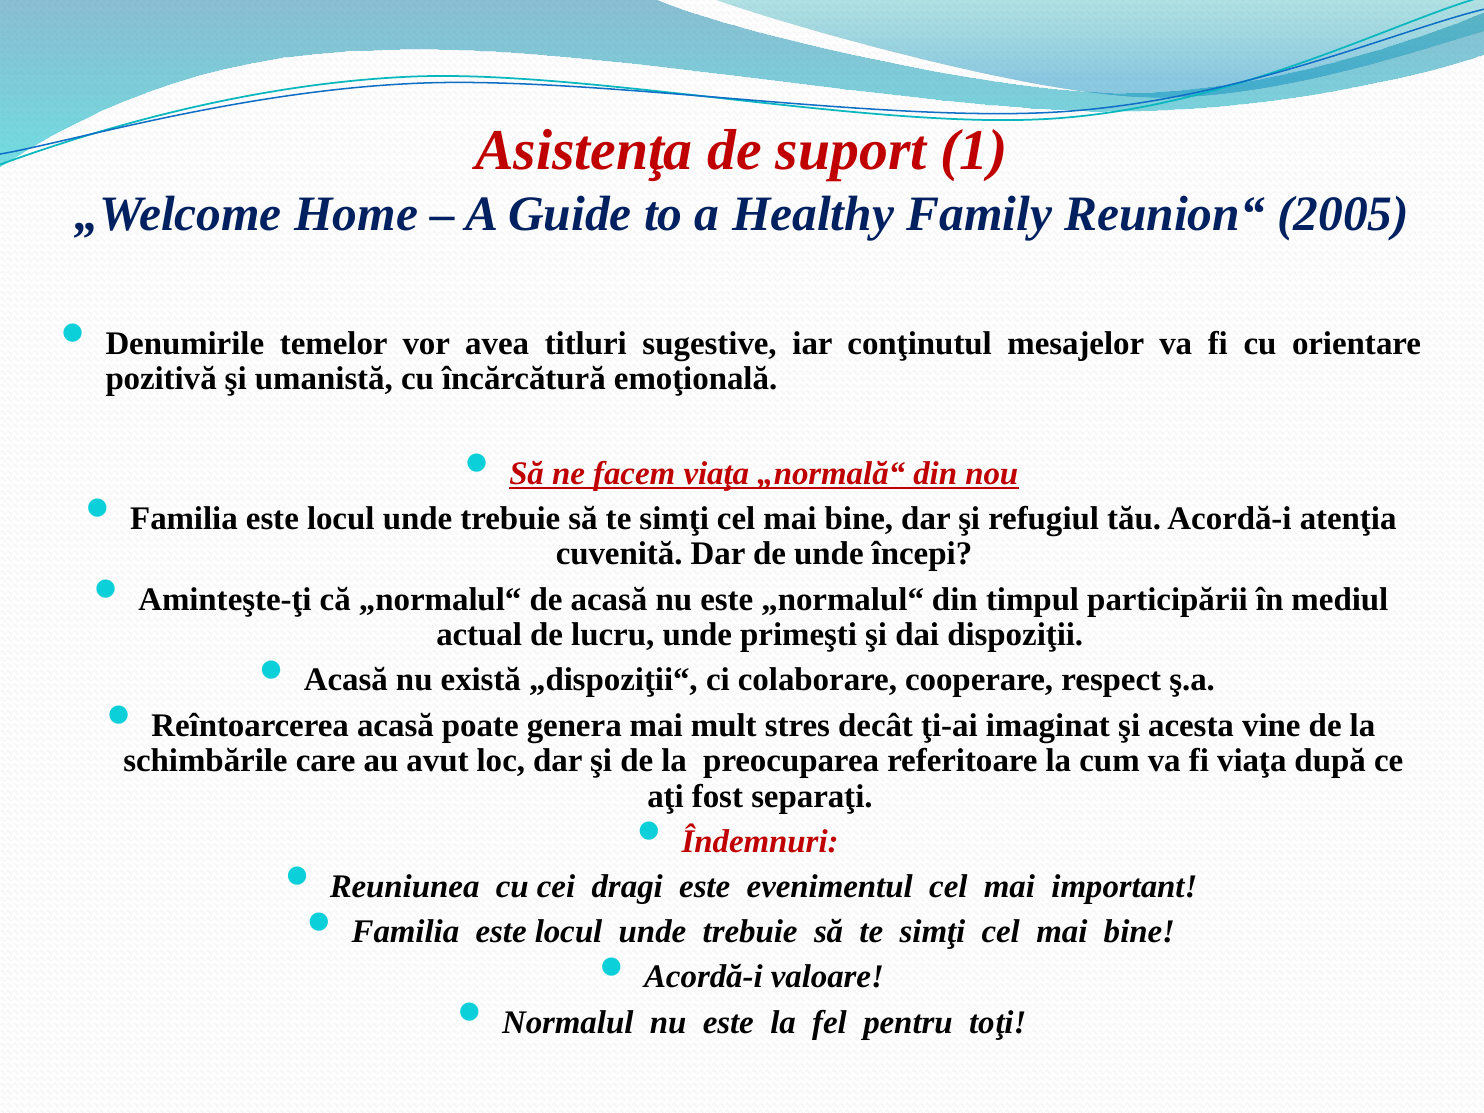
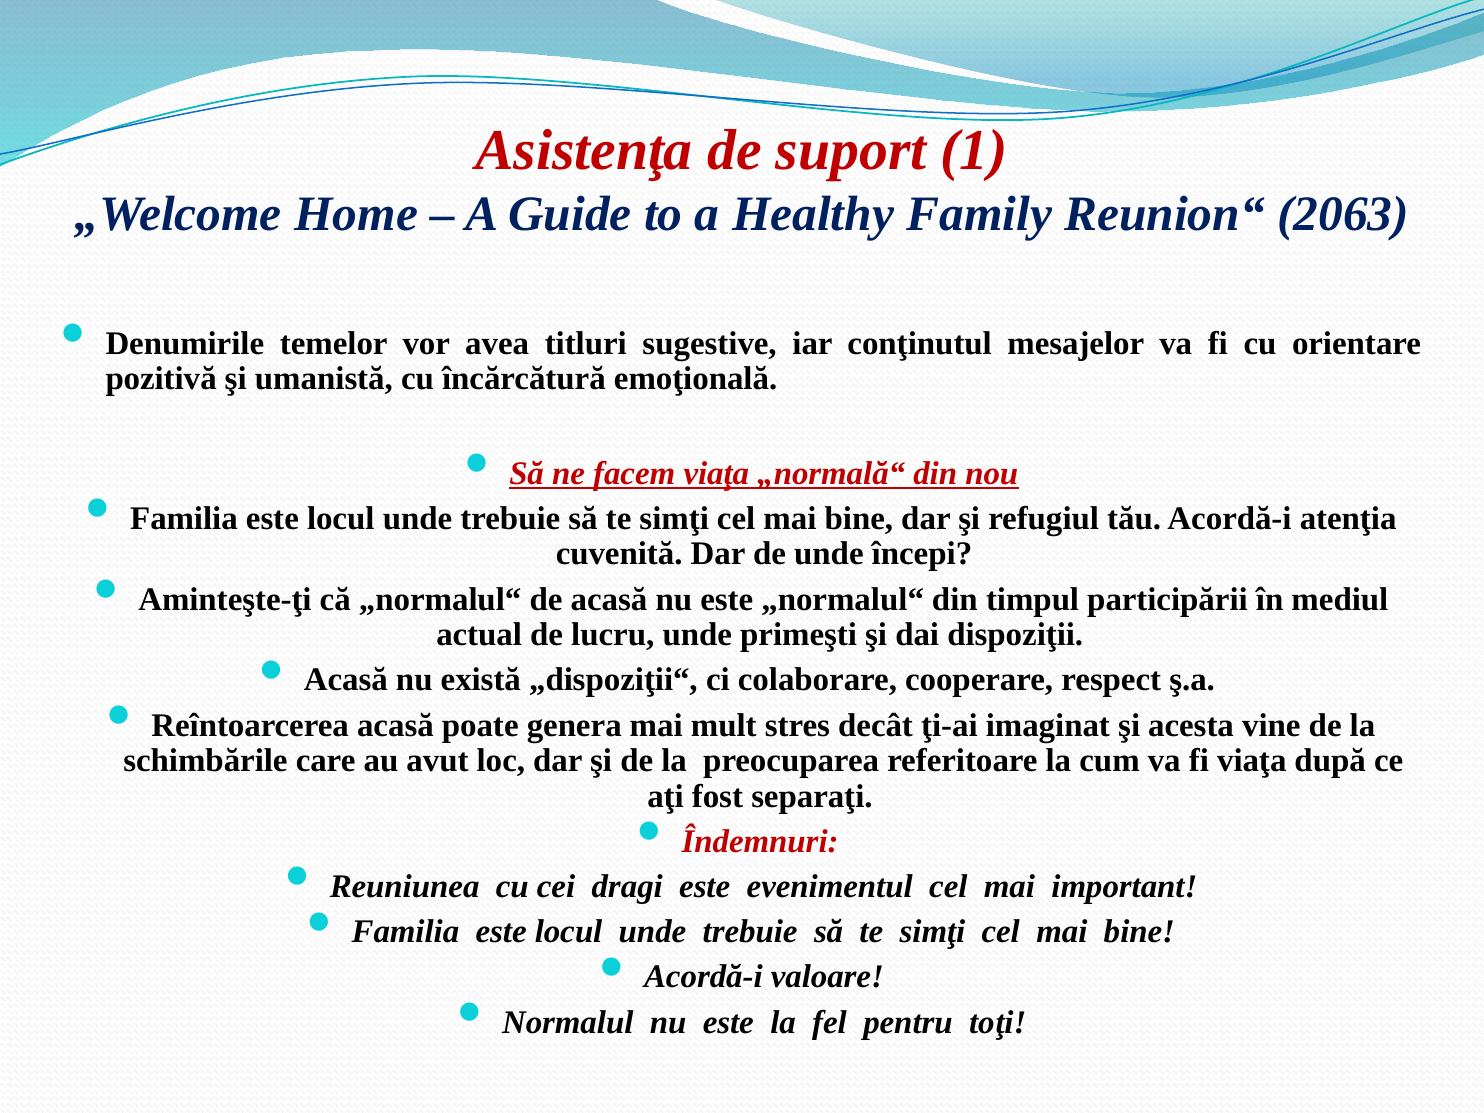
2005: 2005 -> 2063
